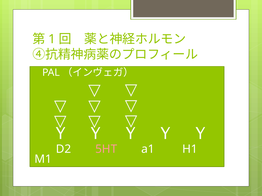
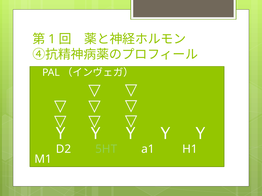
5HT colour: pink -> light green
